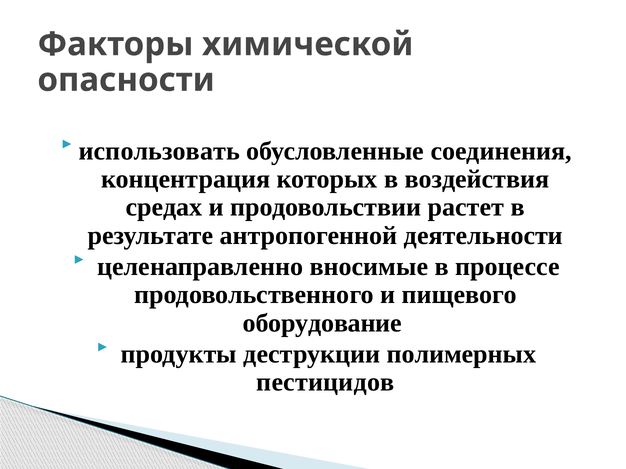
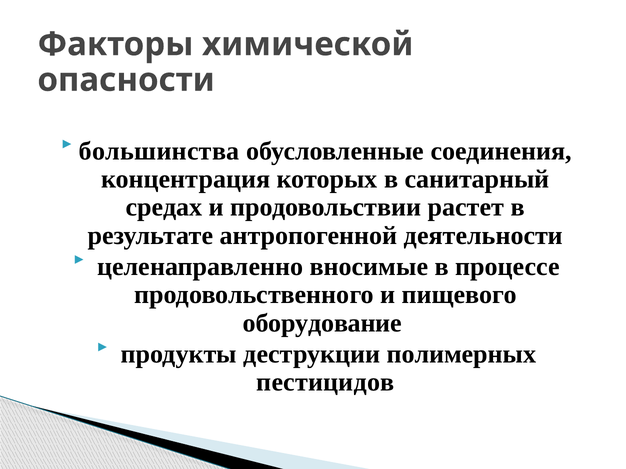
использовать: использовать -> большинства
воздействия: воздействия -> санитарный
